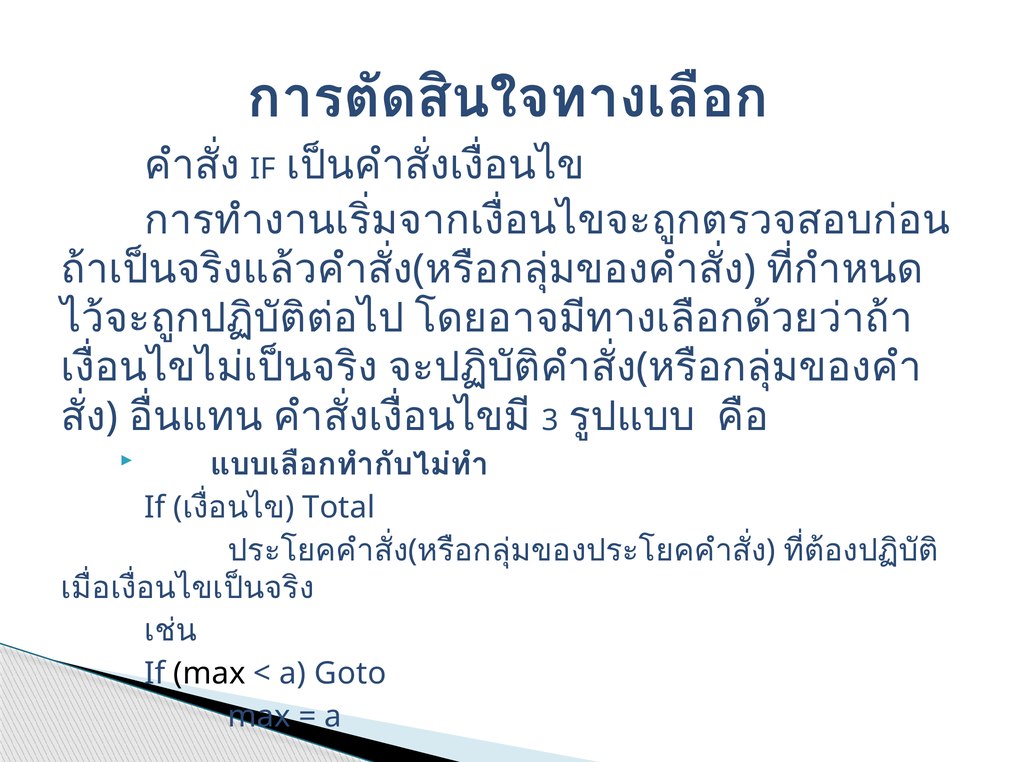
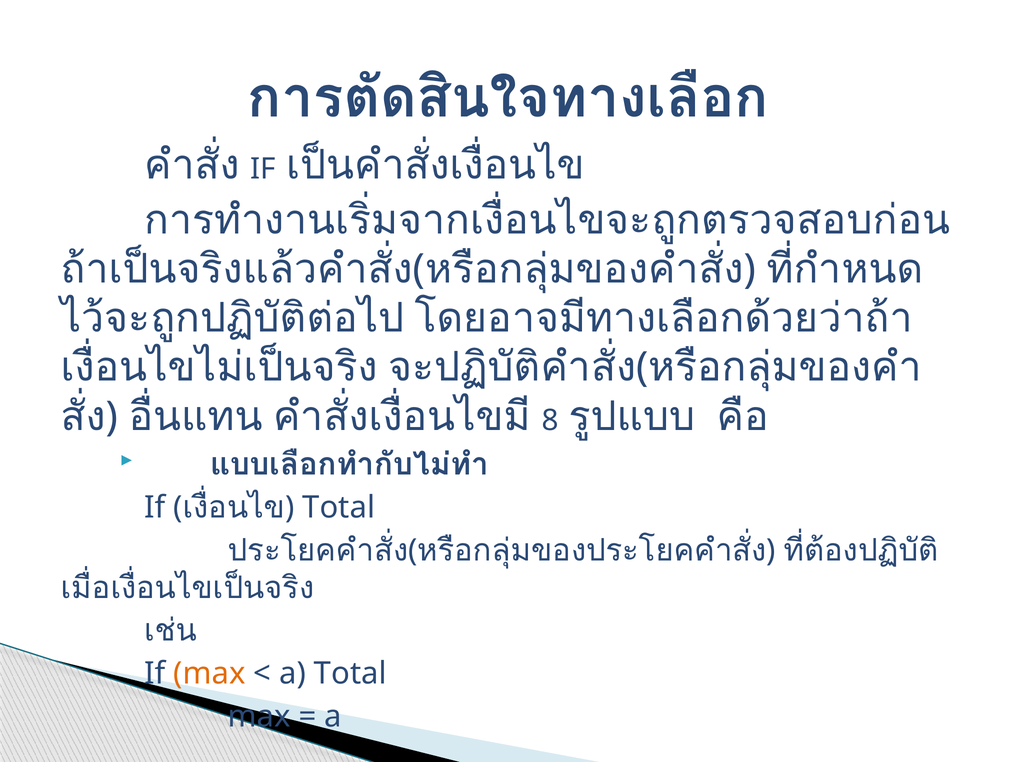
3: 3 -> 8
max at (209, 674) colour: black -> orange
a Goto: Goto -> Total
